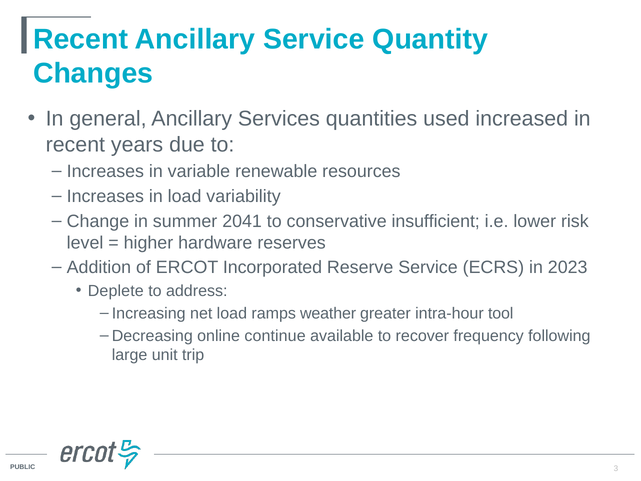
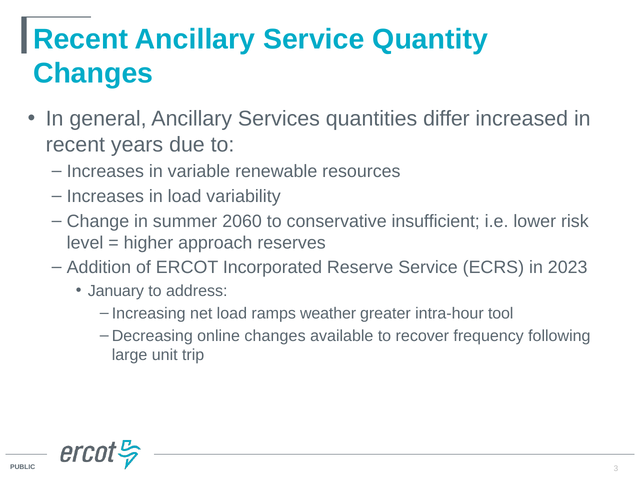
used: used -> differ
2041: 2041 -> 2060
hardware: hardware -> approach
Deplete: Deplete -> January
online continue: continue -> changes
